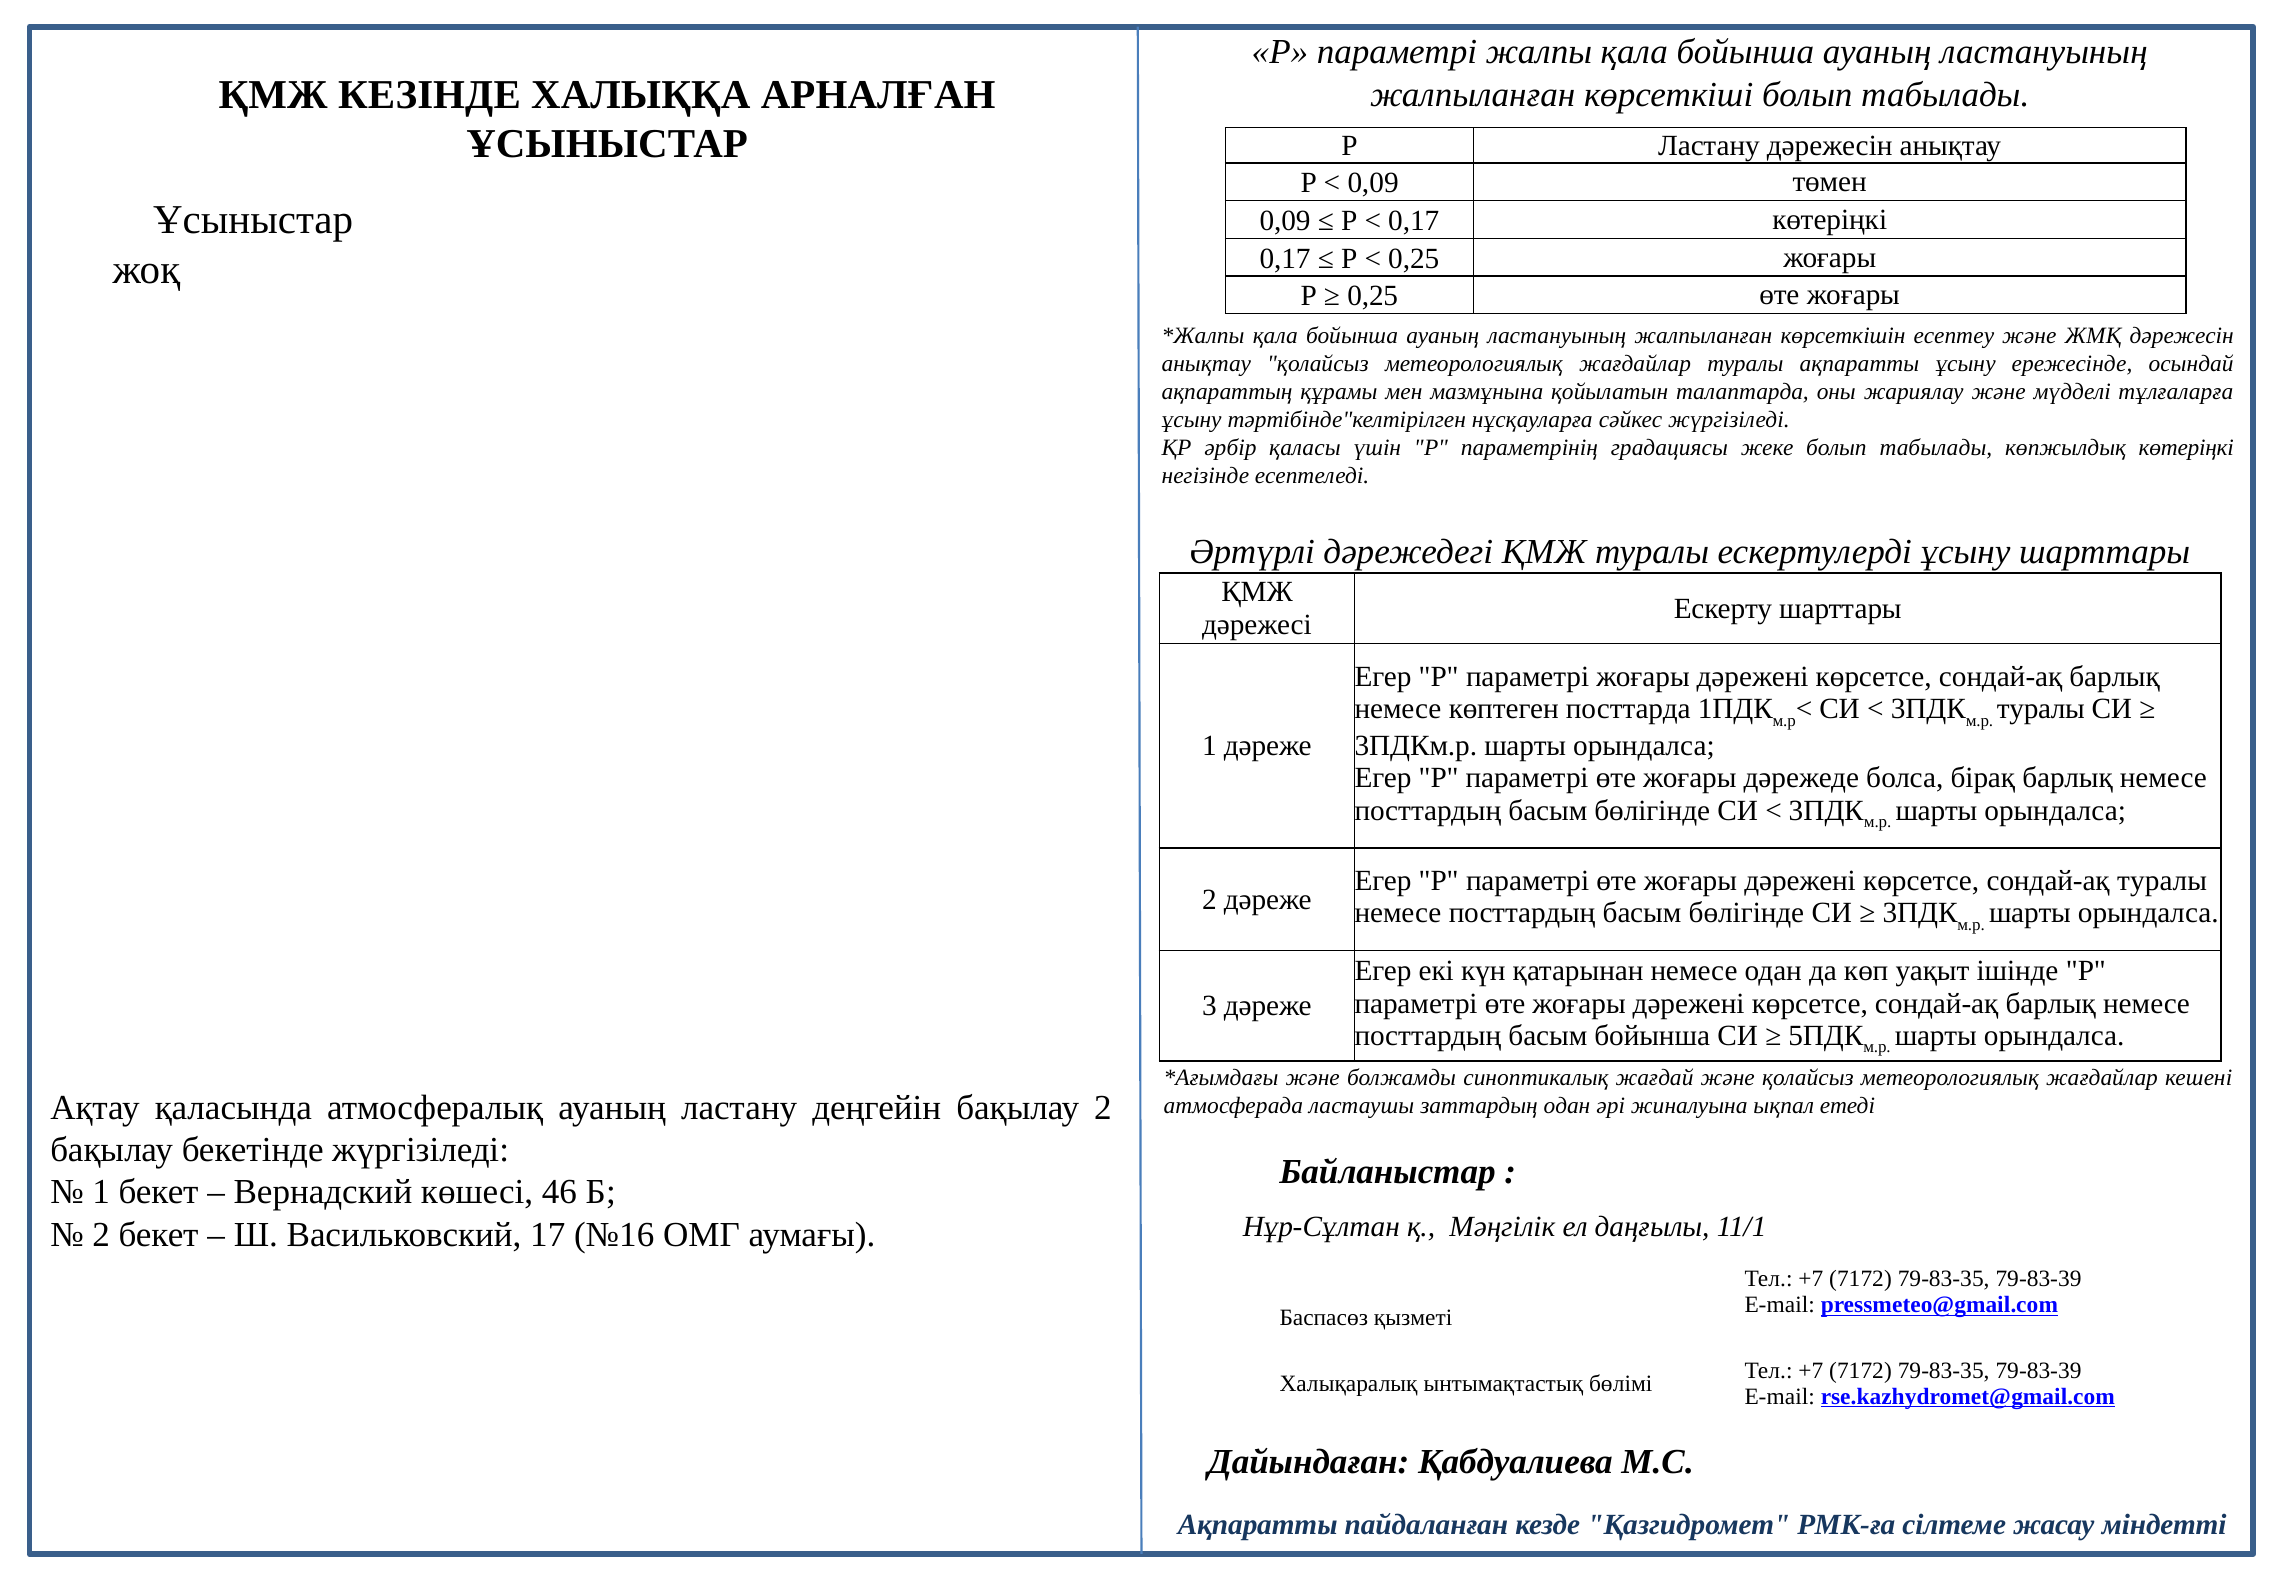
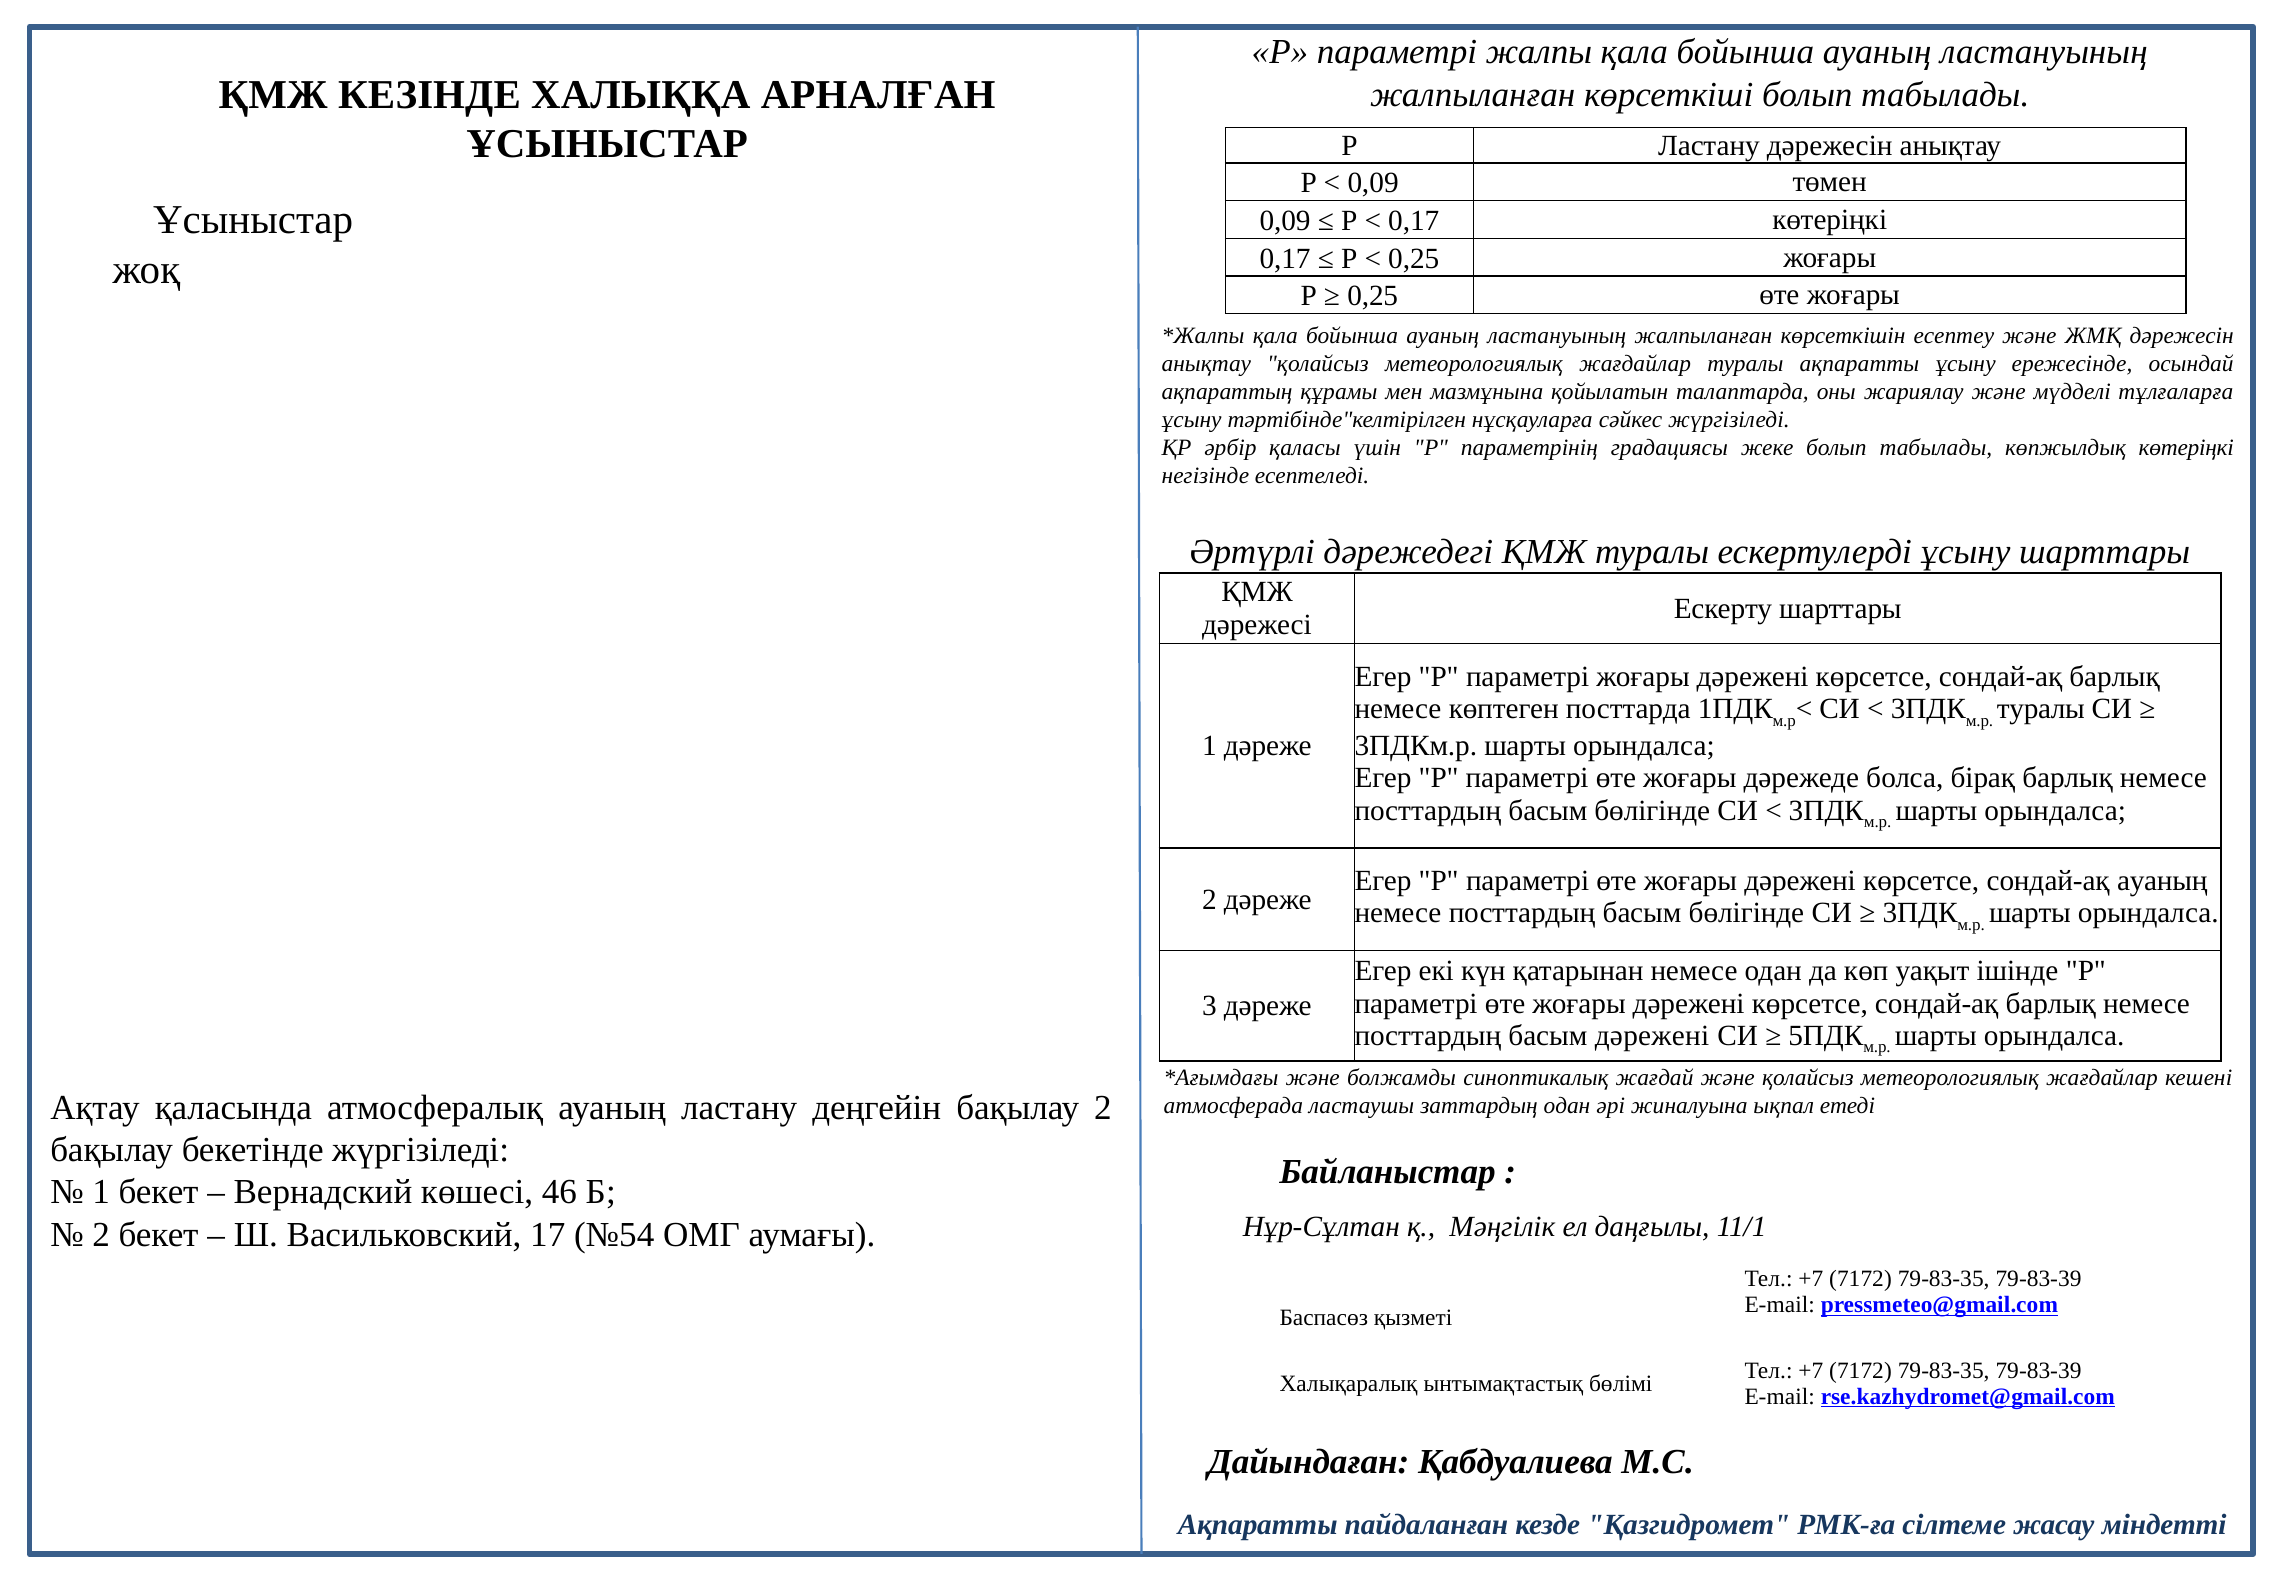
сондай-ақ туралы: туралы -> ауаның
басым бойынша: бойынша -> дәрежені
№16: №16 -> №54
